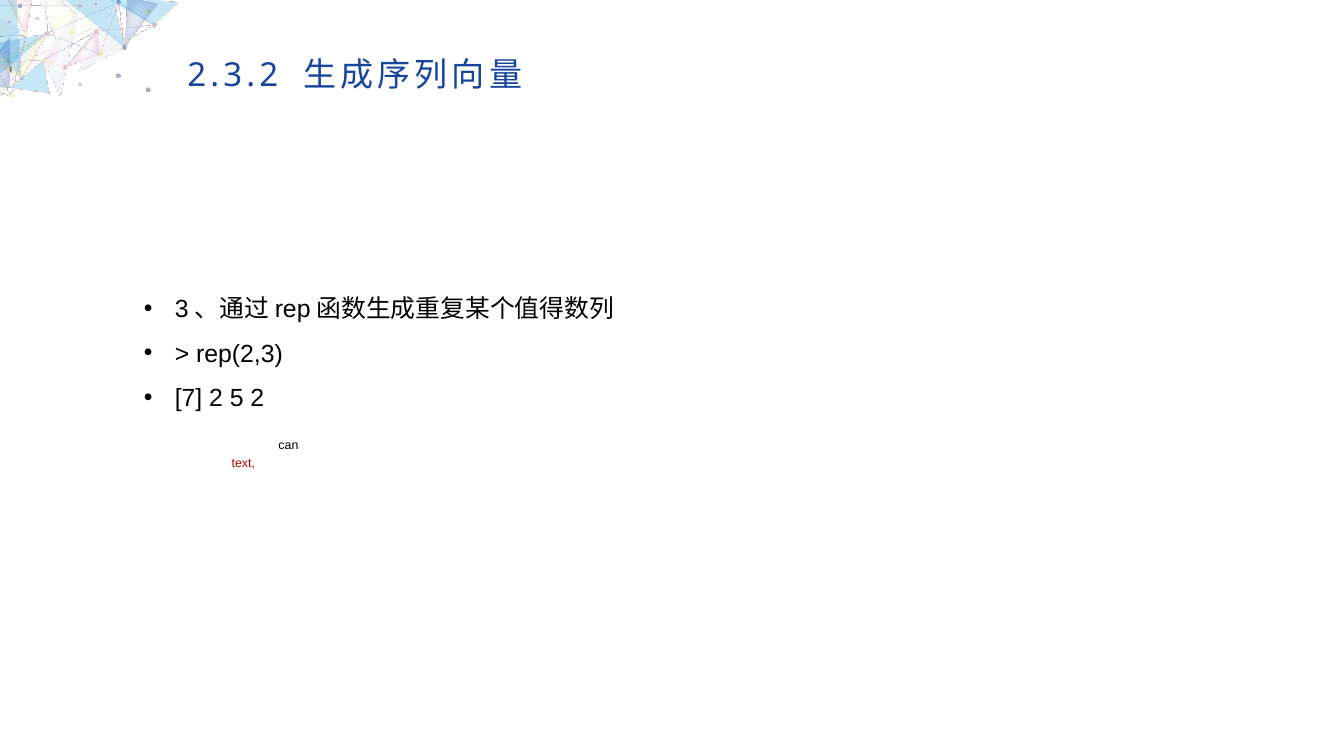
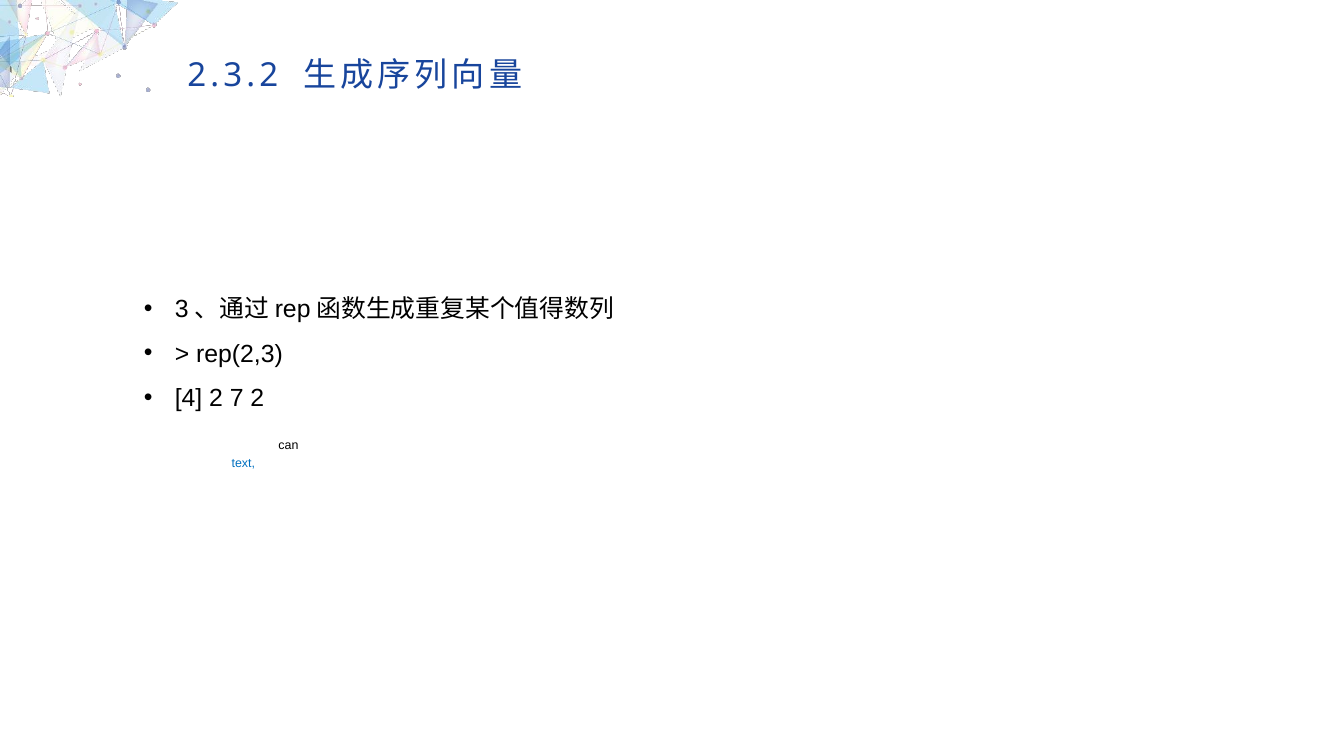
7: 7 -> 4
5: 5 -> 7
text at (243, 464) colour: red -> blue
